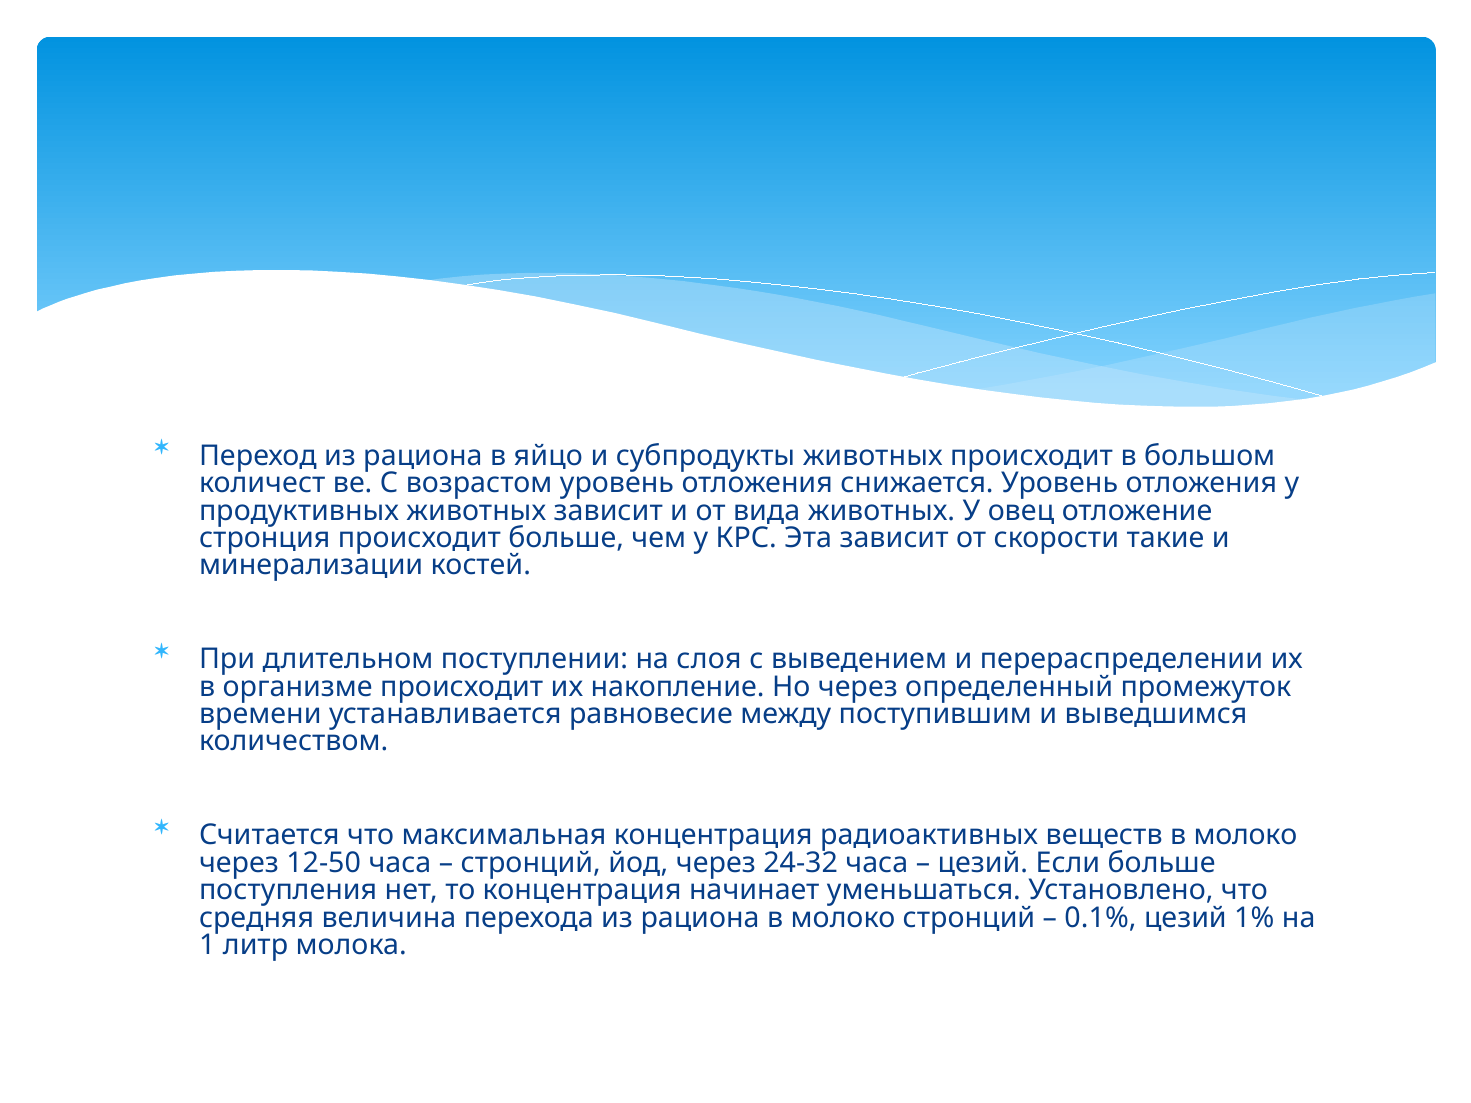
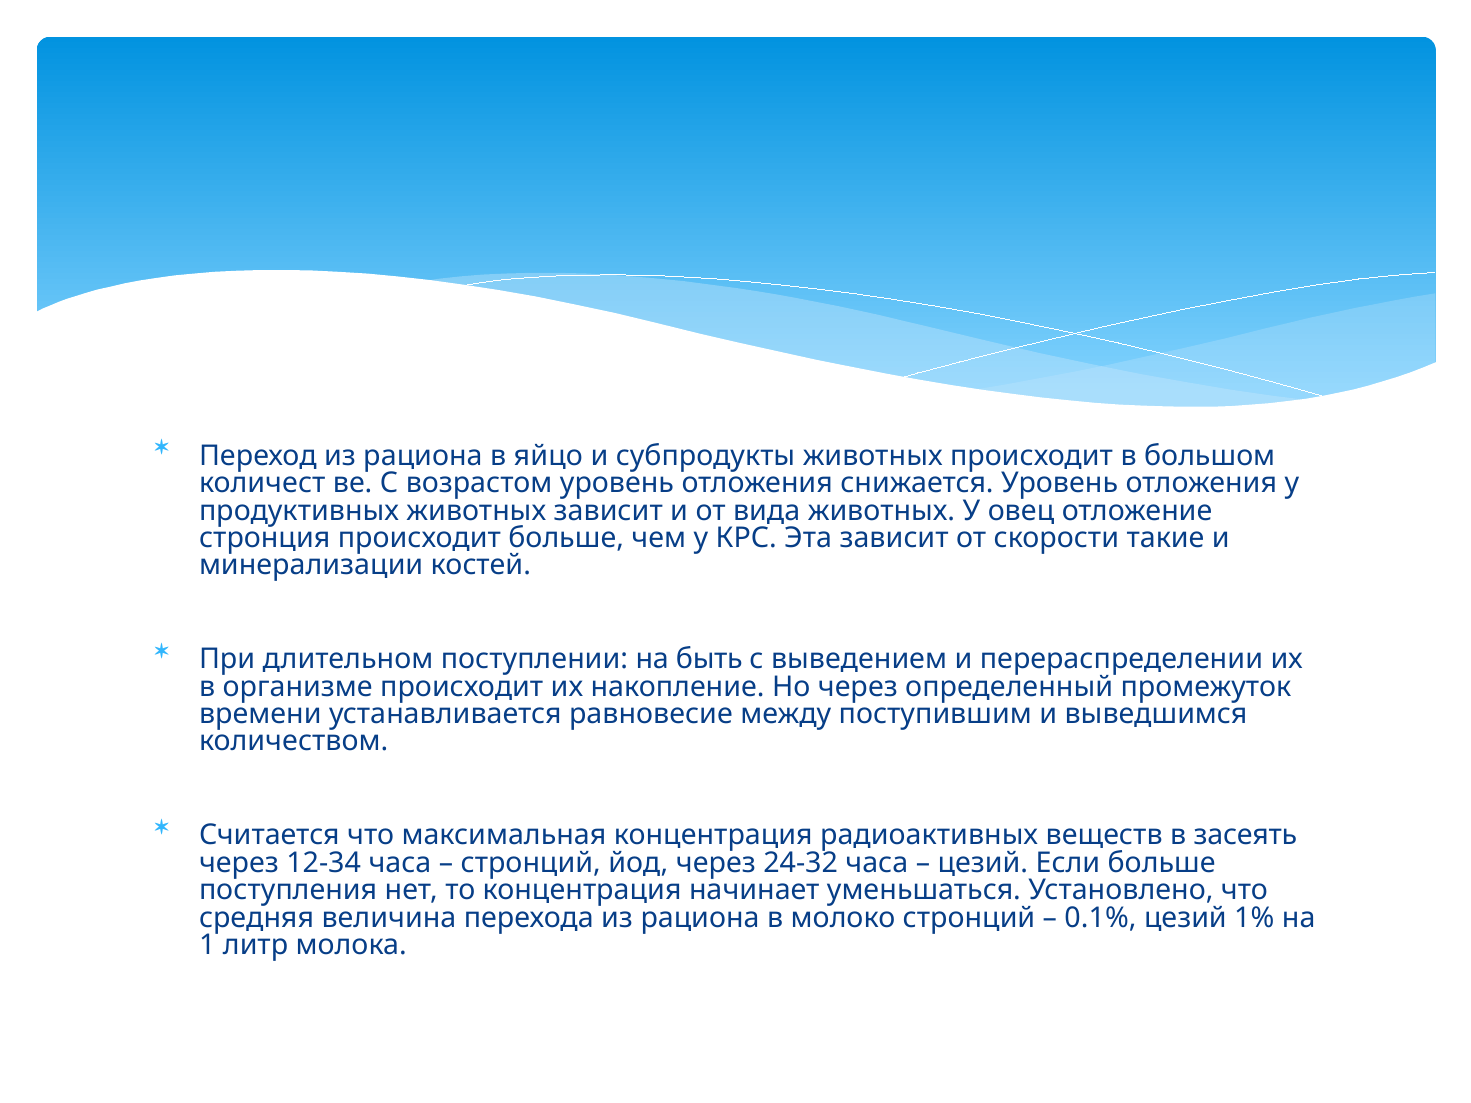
слоя: слоя -> быть
веществ в молоко: молоко -> засеять
12-50: 12-50 -> 12-34
